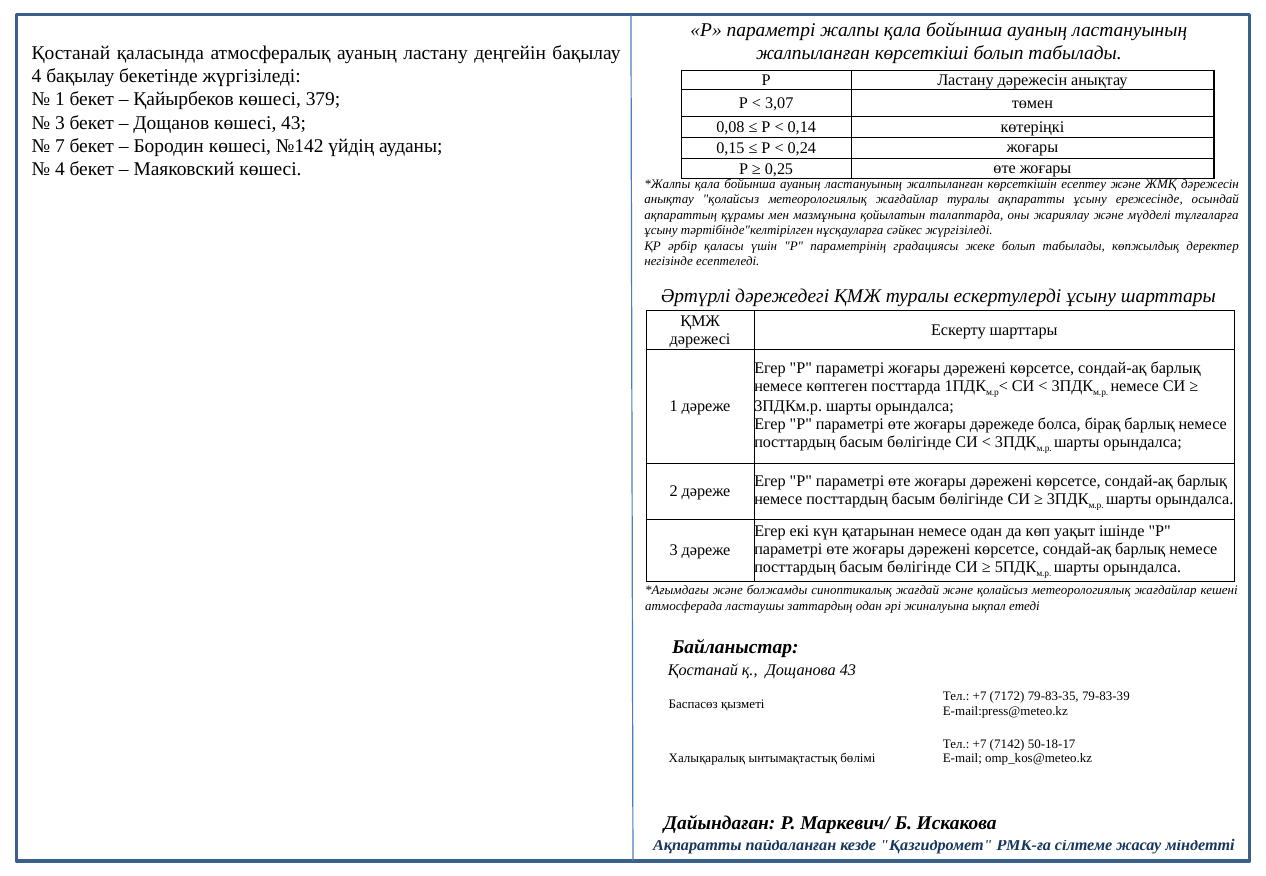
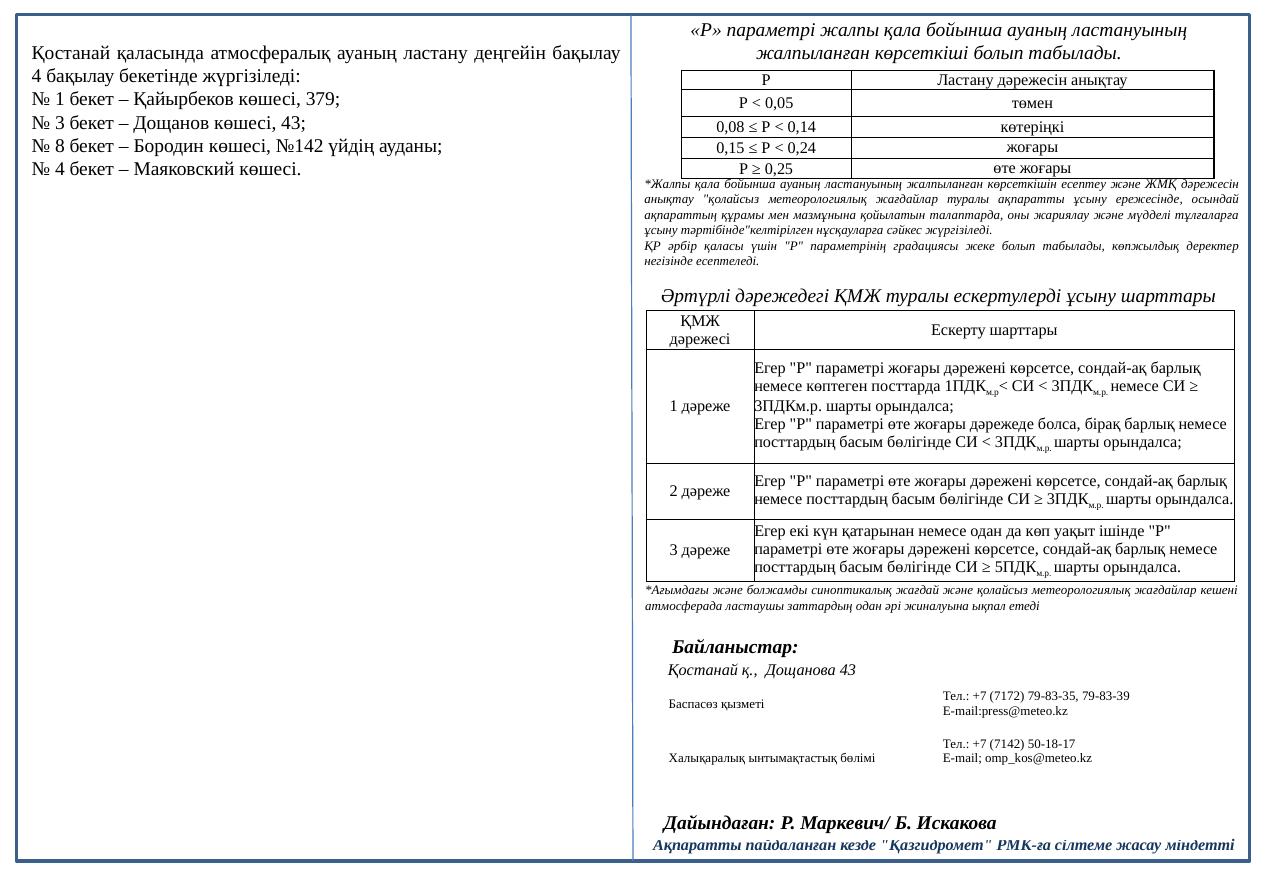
3,07: 3,07 -> 0,05
7: 7 -> 8
